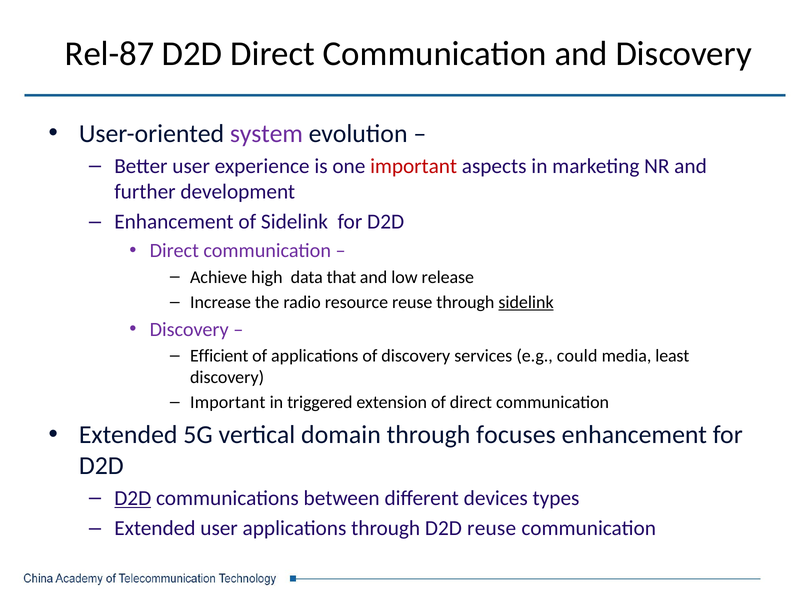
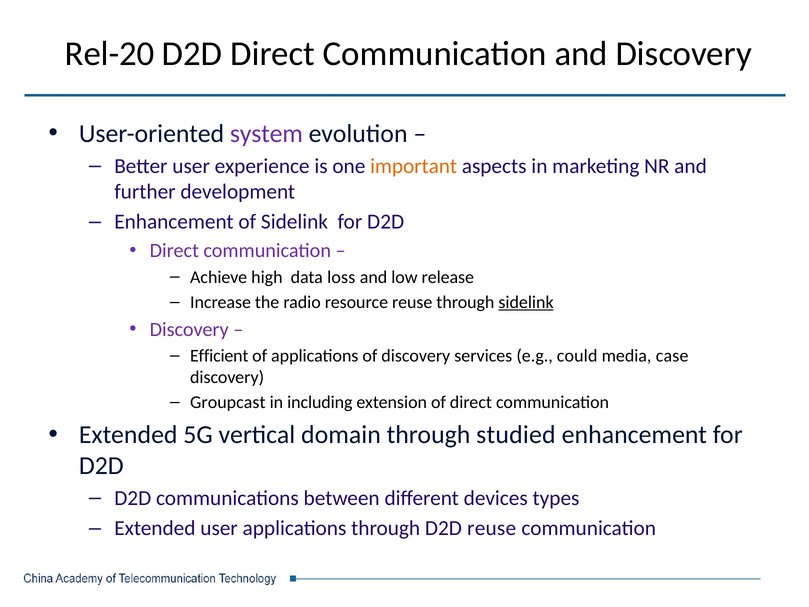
Rel-87: Rel-87 -> Rel-20
important at (414, 166) colour: red -> orange
that: that -> loss
least: least -> case
Important at (228, 402): Important -> Groupcast
triggered: triggered -> including
focuses: focuses -> studied
D2D at (133, 498) underline: present -> none
